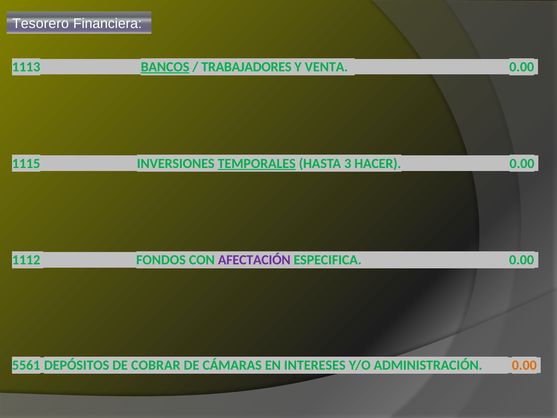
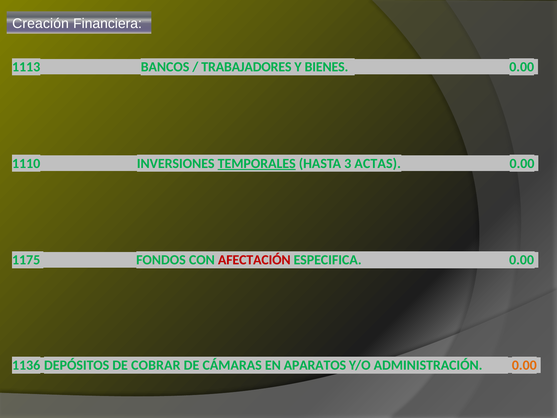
Tesorero: Tesorero -> Creación
BANCOS underline: present -> none
VENTA: VENTA -> BIENES
1115: 1115 -> 1110
HACER: HACER -> ACTAS
1112: 1112 -> 1175
AFECTACIÓN colour: purple -> red
5561: 5561 -> 1136
INTERESES: INTERESES -> APARATOS
